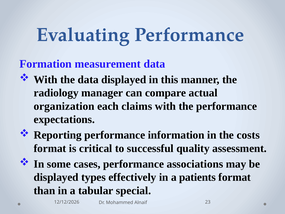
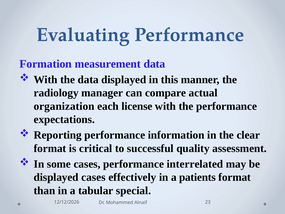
claims: claims -> license
costs: costs -> clear
associations: associations -> interrelated
displayed types: types -> cases
